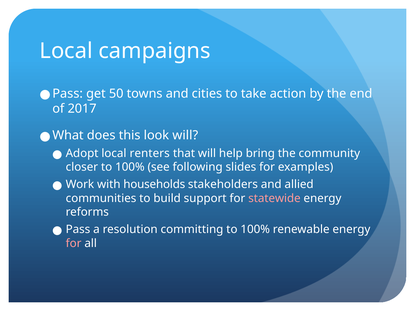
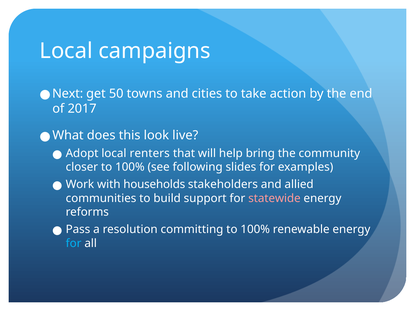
Pass at (68, 94): Pass -> Next
look will: will -> live
for at (74, 243) colour: pink -> light blue
